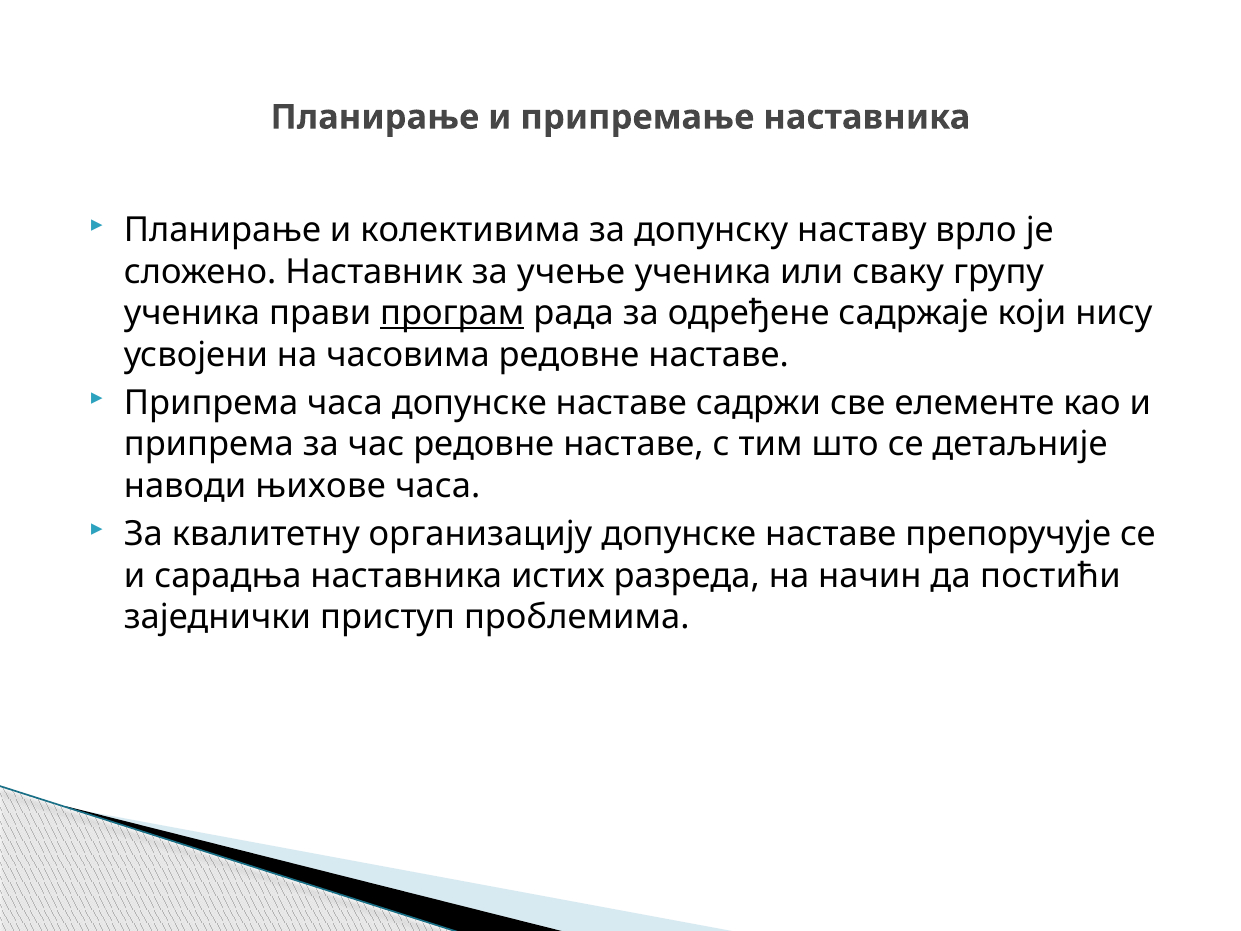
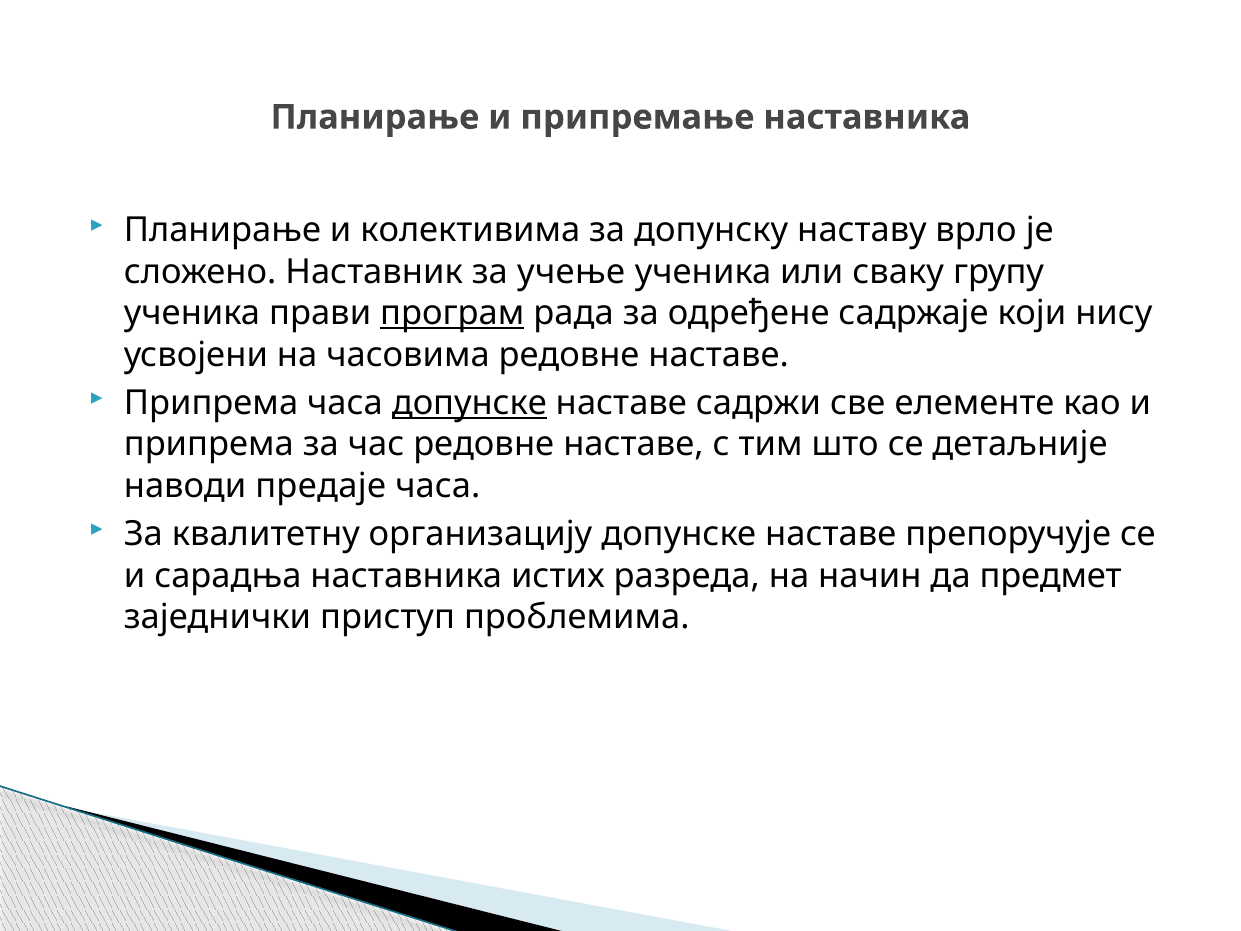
допунске at (469, 403) underline: none -> present
њихове: њихове -> предаје
постићи: постићи -> предмет
